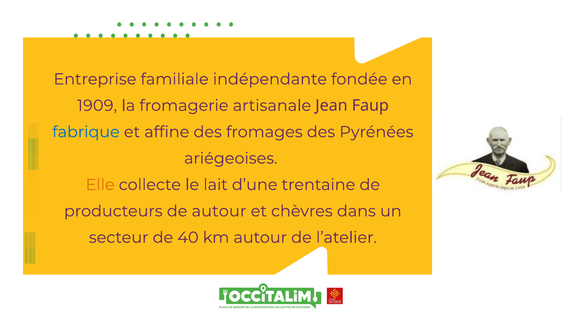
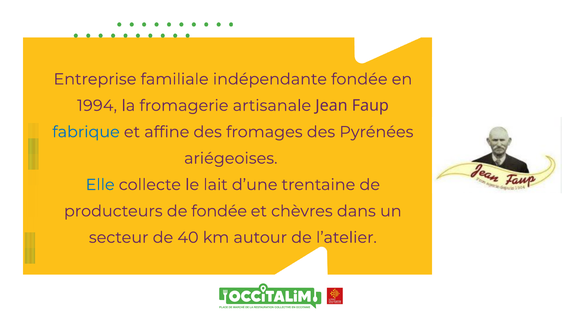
1909: 1909 -> 1994
Elle colour: orange -> blue
de autour: autour -> fondée
